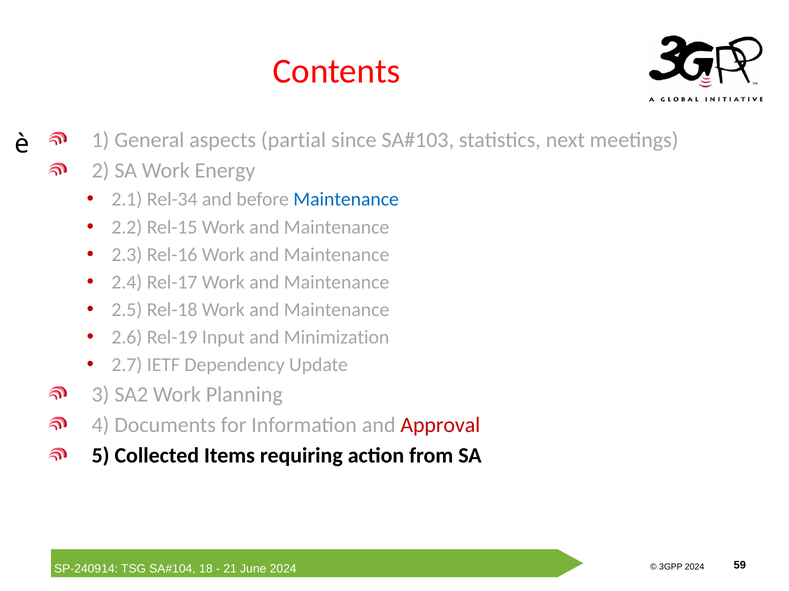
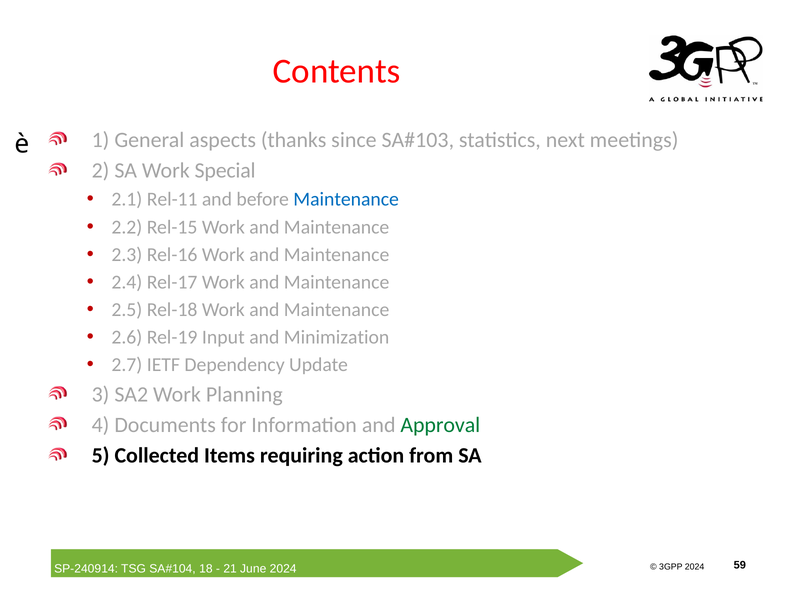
partial: partial -> thanks
Energy: Energy -> Special
Rel-34: Rel-34 -> Rel-11
Approval colour: red -> green
